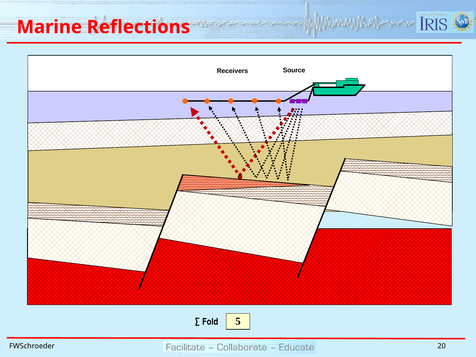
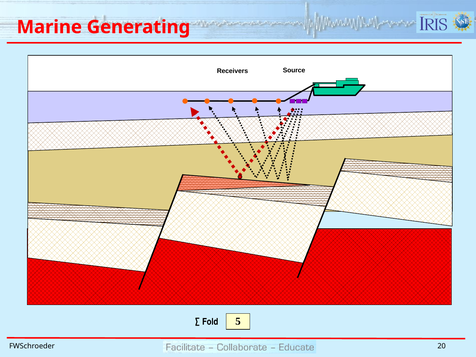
Reflections: Reflections -> Generating
